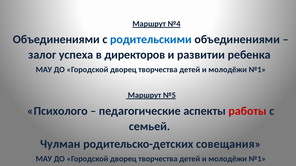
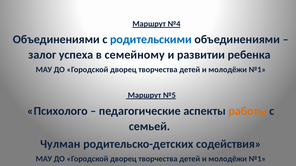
директоров: директоров -> семейному
работы colour: red -> orange
совещания: совещания -> содействия
